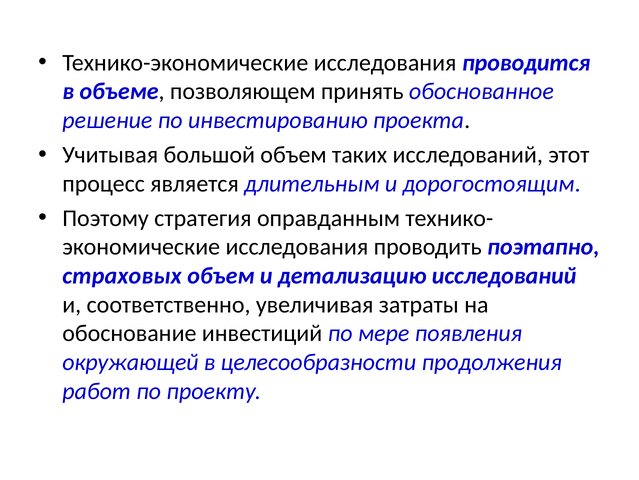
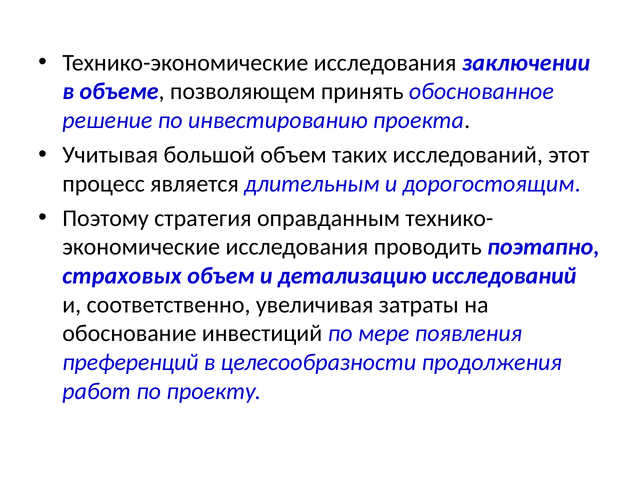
проводится: проводится -> заключении
окружающей: окружающей -> преференций
